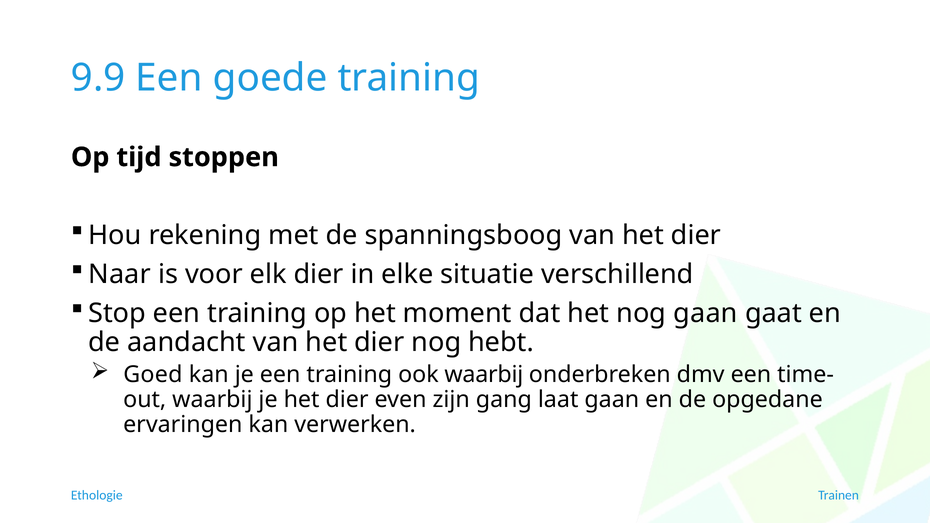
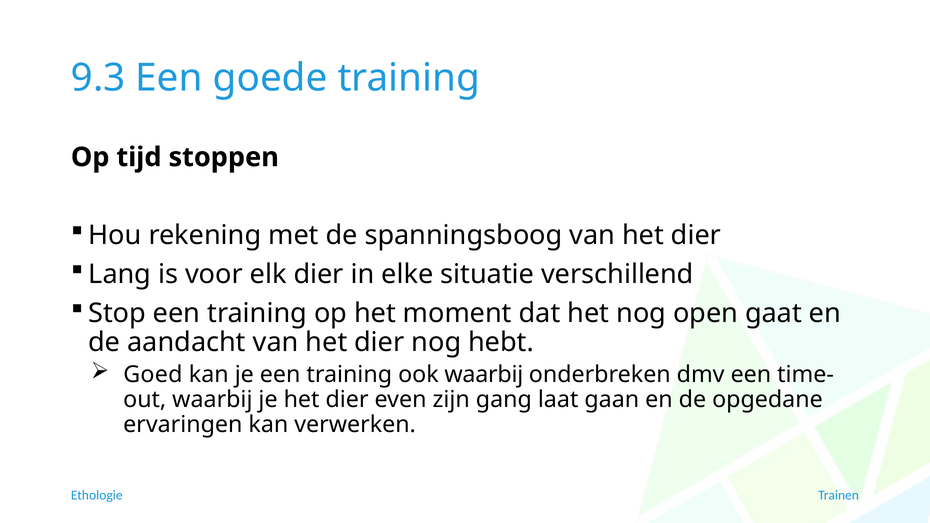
9.9: 9.9 -> 9.3
Naar: Naar -> Lang
nog gaan: gaan -> open
